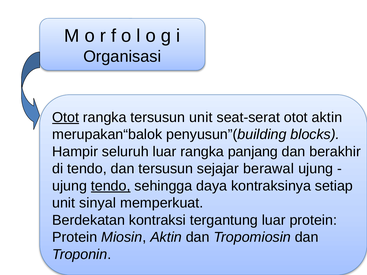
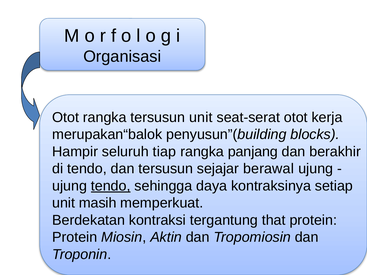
Otot at (66, 117) underline: present -> none
otot aktin: aktin -> kerja
seluruh luar: luar -> tiap
sinyal: sinyal -> masih
tergantung luar: luar -> that
